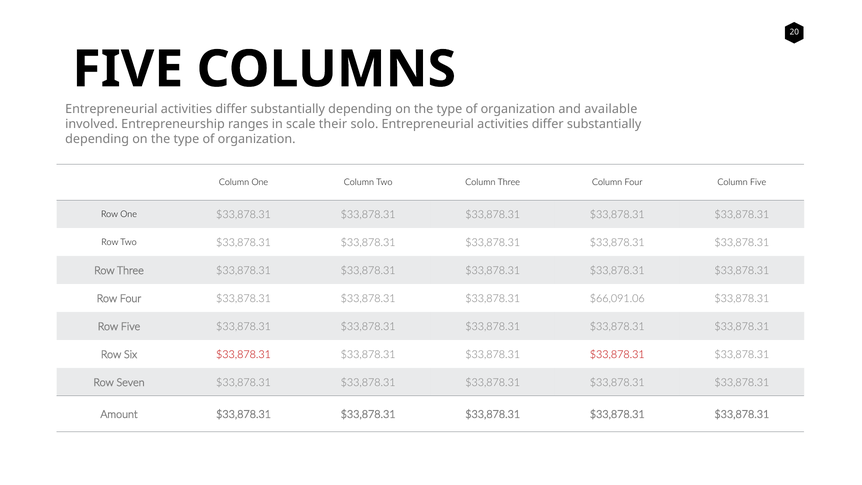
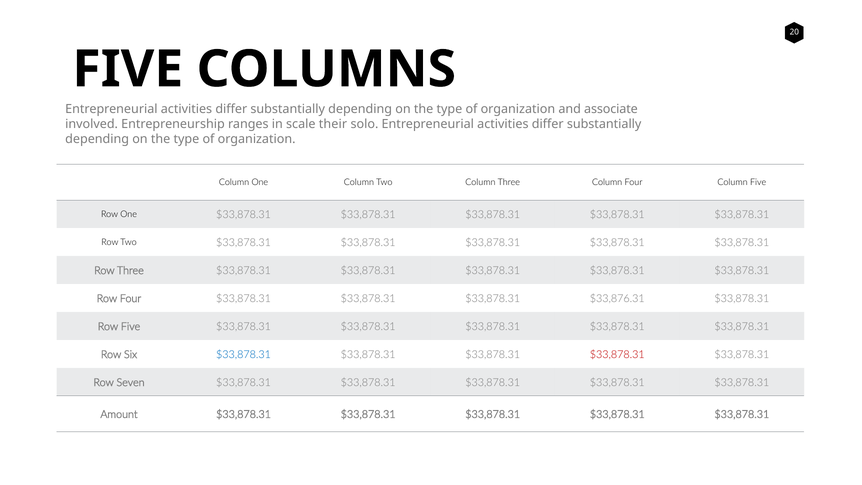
available: available -> associate
$66,091.06: $66,091.06 -> $33,876.31
$33,878.31 at (244, 355) colour: red -> blue
